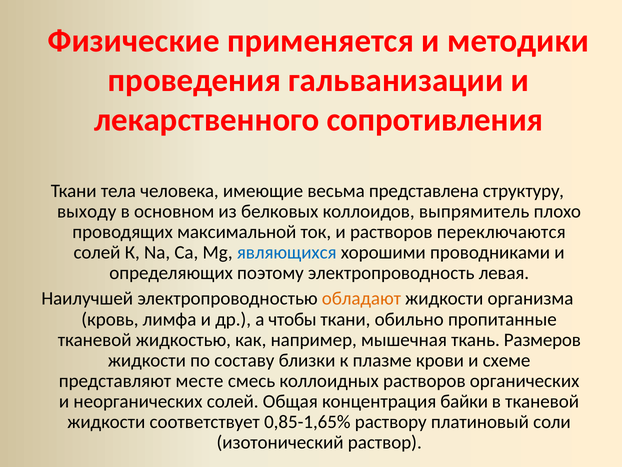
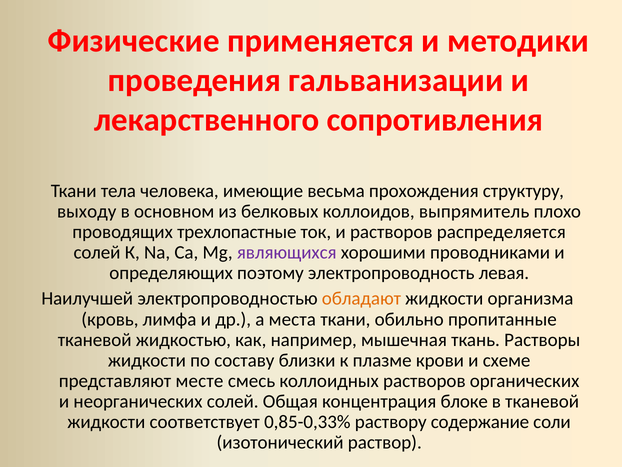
представлена: представлена -> прохождения
максимальной: максимальной -> трехлопастные
переключаются: переключаются -> распределяется
являющихся colour: blue -> purple
чтобы: чтобы -> места
Размеров: Размеров -> Растворы
байки: байки -> блоке
0,85-1,65%: 0,85-1,65% -> 0,85-0,33%
платиновый: платиновый -> содержание
